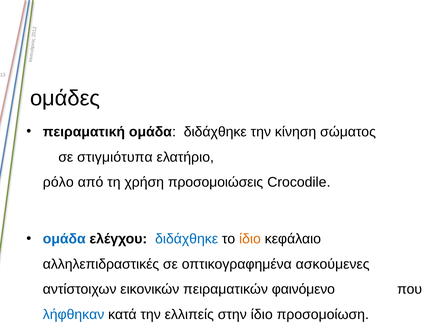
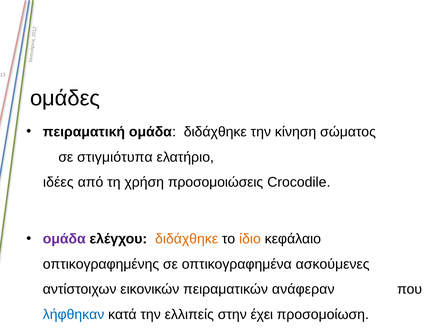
ρόλο: ρόλο -> ιδέες
ομάδα at (64, 239) colour: blue -> purple
διδάχθηκε at (187, 239) colour: blue -> orange
αλληλεπιδραστικές: αλληλεπιδραστικές -> οπτικογραφημένης
φαινόμενo: φαινόμενo -> ανάφεραν
στην ίδιο: ίδιο -> έχει
